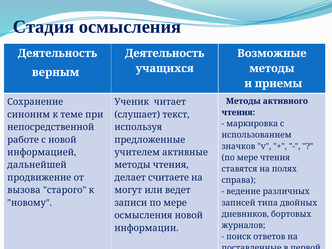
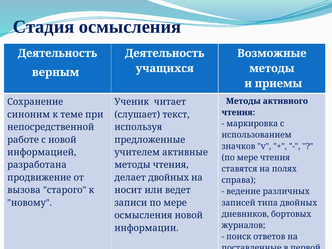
дальнейшей: дальнейшей -> разработана
делает считаете: считаете -> двойных
могут: могут -> носит
